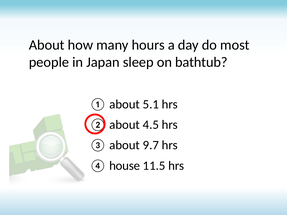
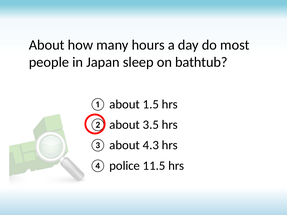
5.1: 5.1 -> 1.5
4.5: 4.5 -> 3.5
9.7: 9.7 -> 4.3
house: house -> police
